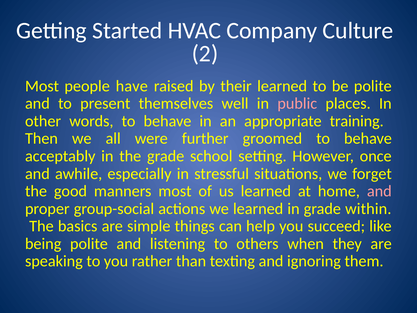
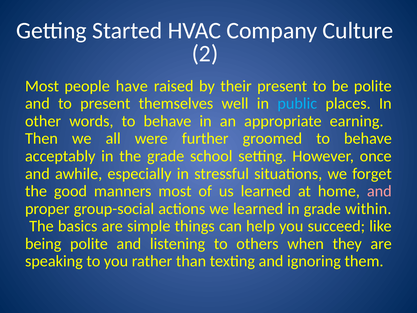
their learned: learned -> present
public colour: pink -> light blue
training: training -> earning
